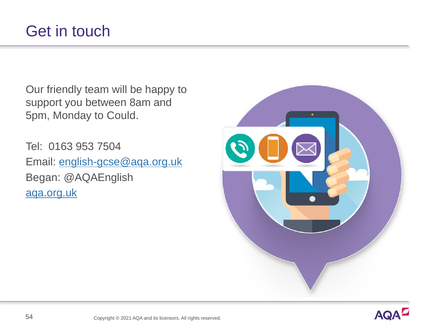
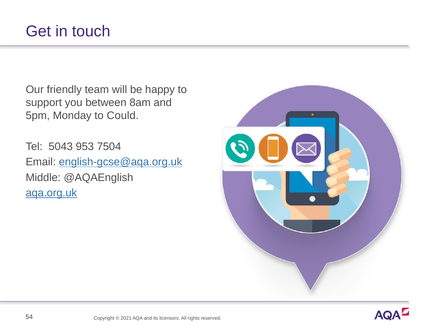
0163: 0163 -> 5043
Began: Began -> Middle
